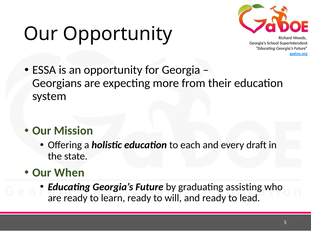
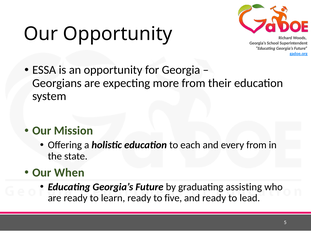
every draft: draft -> from
will: will -> five
